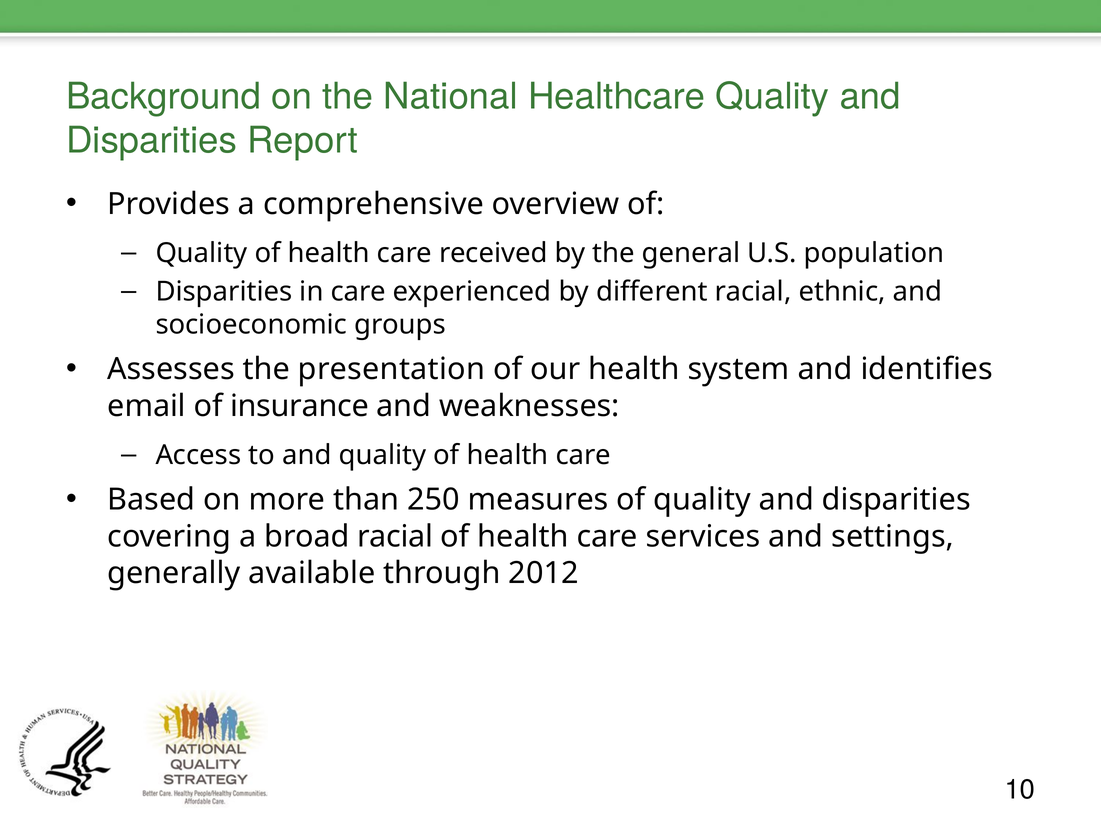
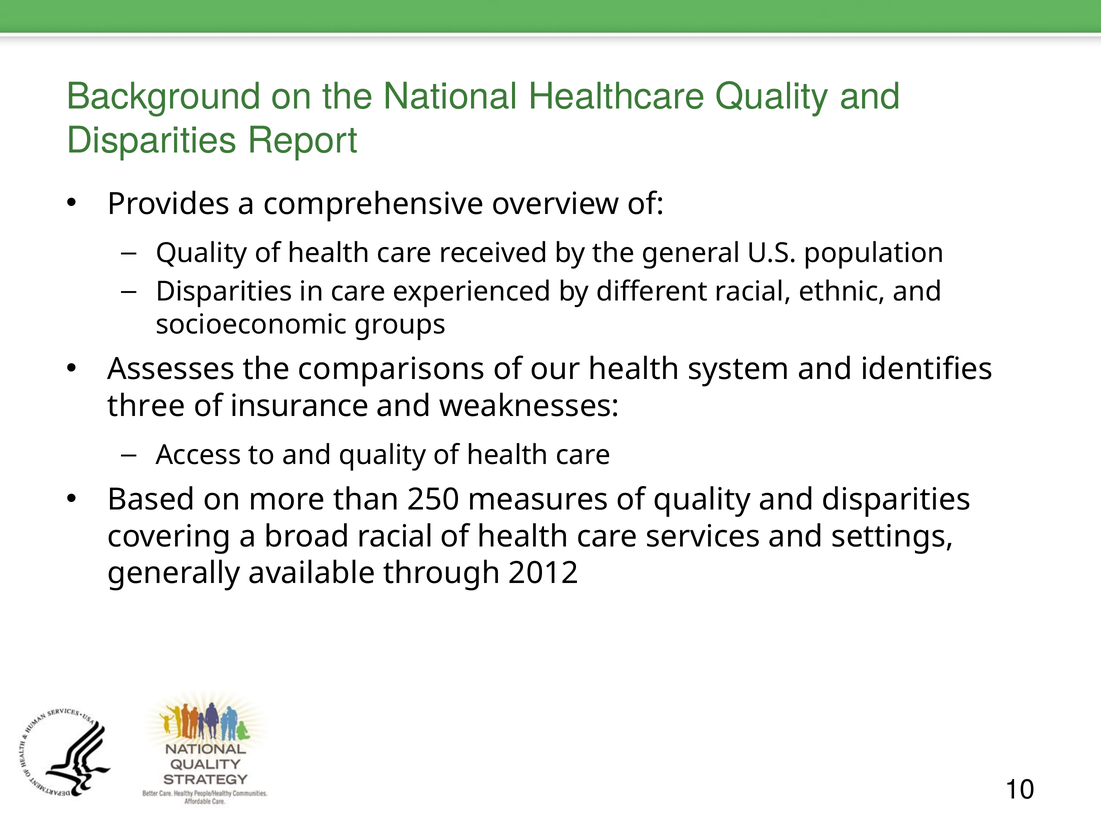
presentation: presentation -> comparisons
email: email -> three
